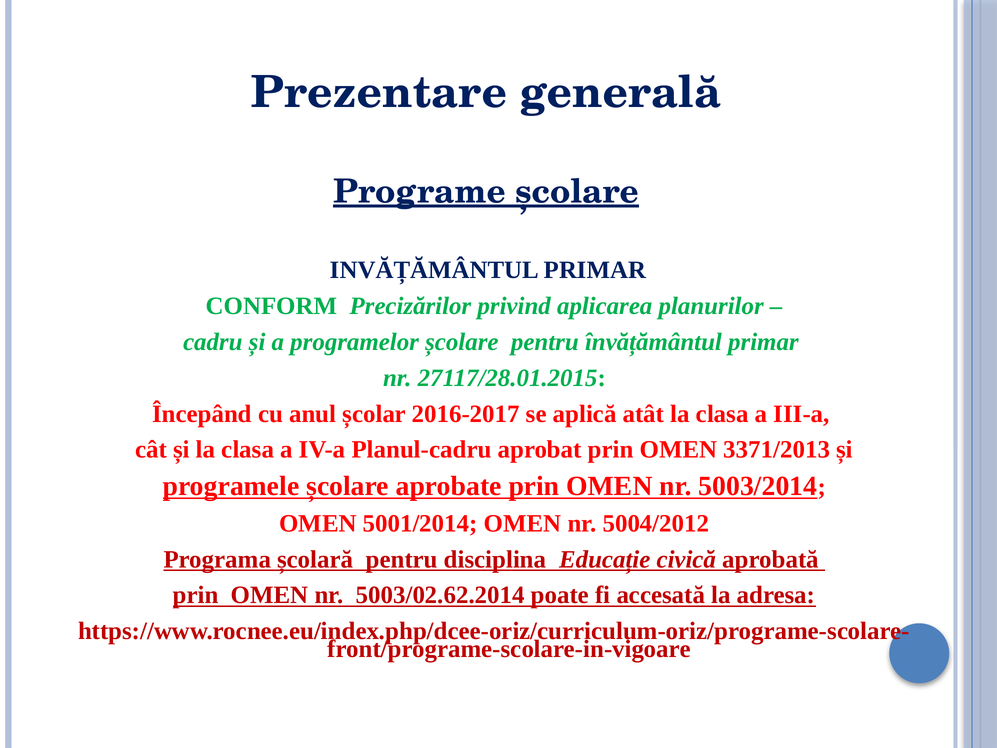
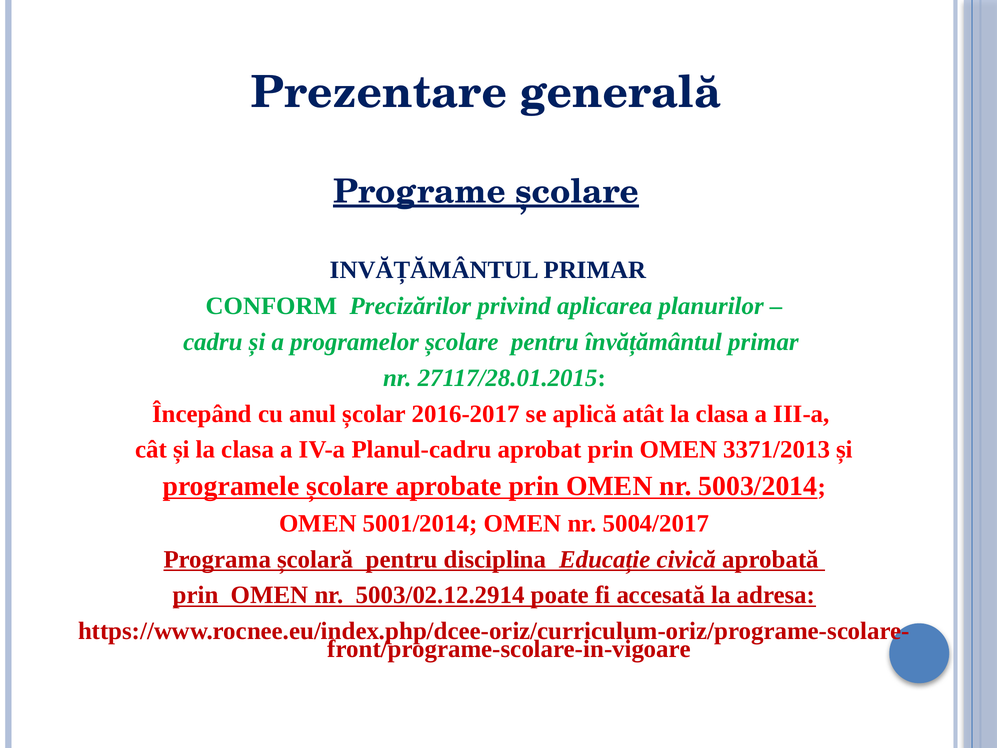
5004/2012: 5004/2012 -> 5004/2017
5003/02.62.2014: 5003/02.62.2014 -> 5003/02.12.2914
